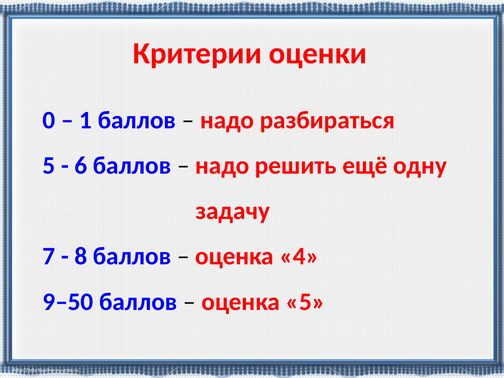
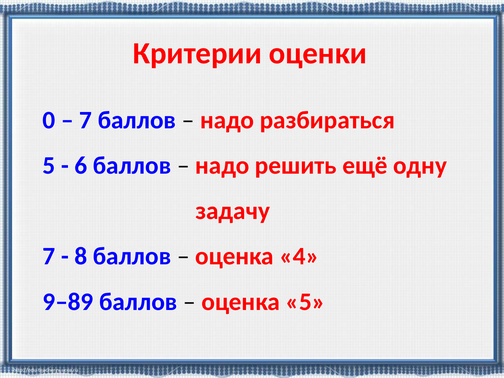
1 at (86, 120): 1 -> 7
9–50: 9–50 -> 9–89
